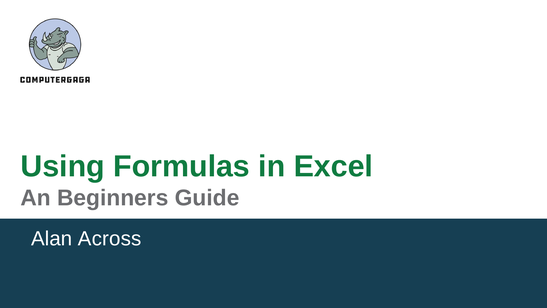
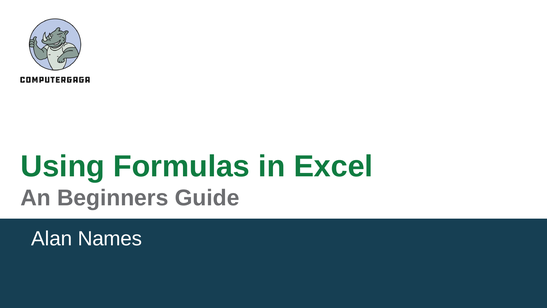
Across: Across -> Names
